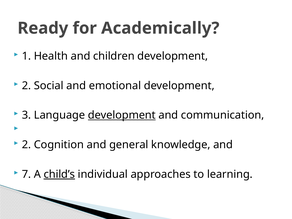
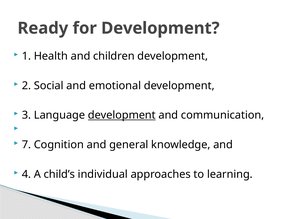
for Academically: Academically -> Development
2 at (26, 145): 2 -> 7
7: 7 -> 4
child’s underline: present -> none
